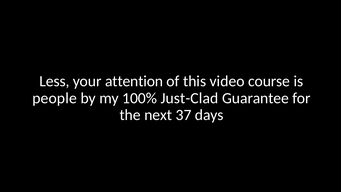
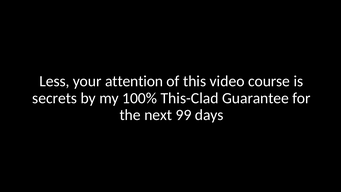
people: people -> secrets
Just-Clad: Just-Clad -> This-Clad
37: 37 -> 99
